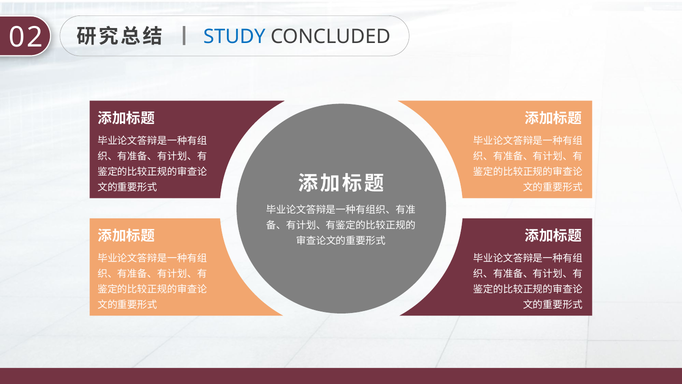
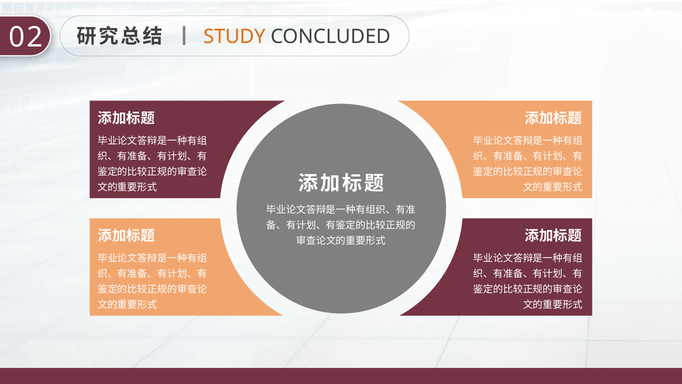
STUDY colour: blue -> orange
